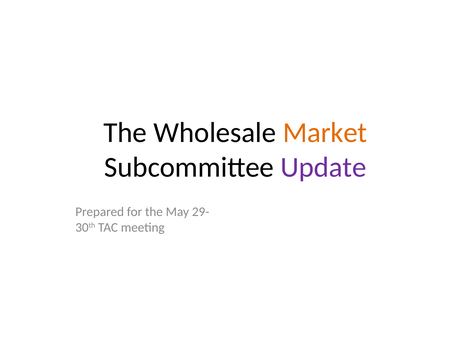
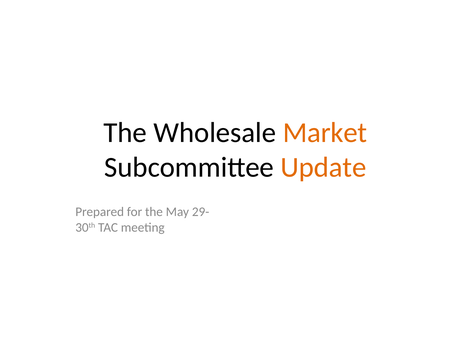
Update colour: purple -> orange
